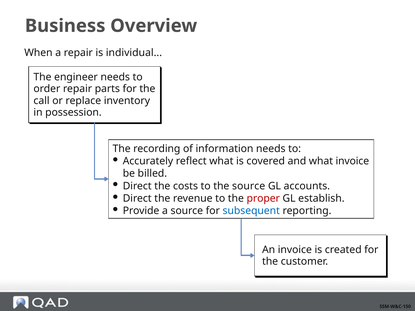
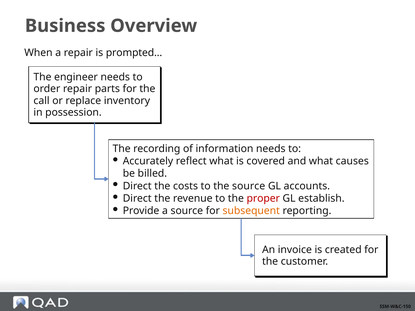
individual: individual -> prompted
what invoice: invoice -> causes
subsequent colour: blue -> orange
